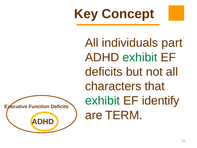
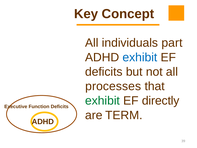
exhibit at (140, 57) colour: green -> blue
characters: characters -> processes
identify: identify -> directly
